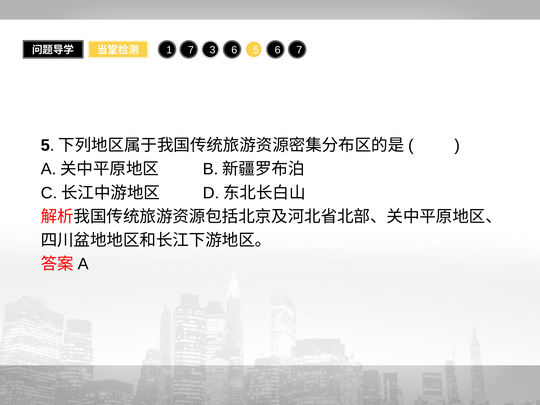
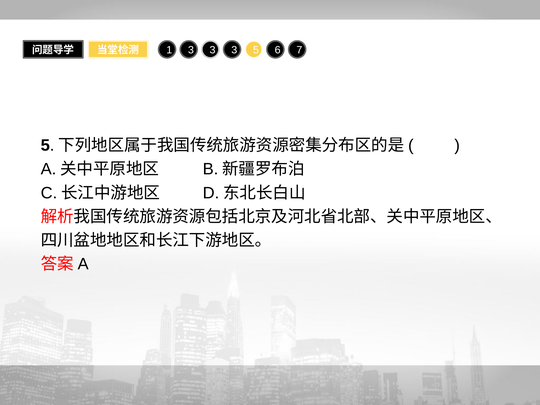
1 7: 7 -> 3
6 at (234, 50): 6 -> 3
